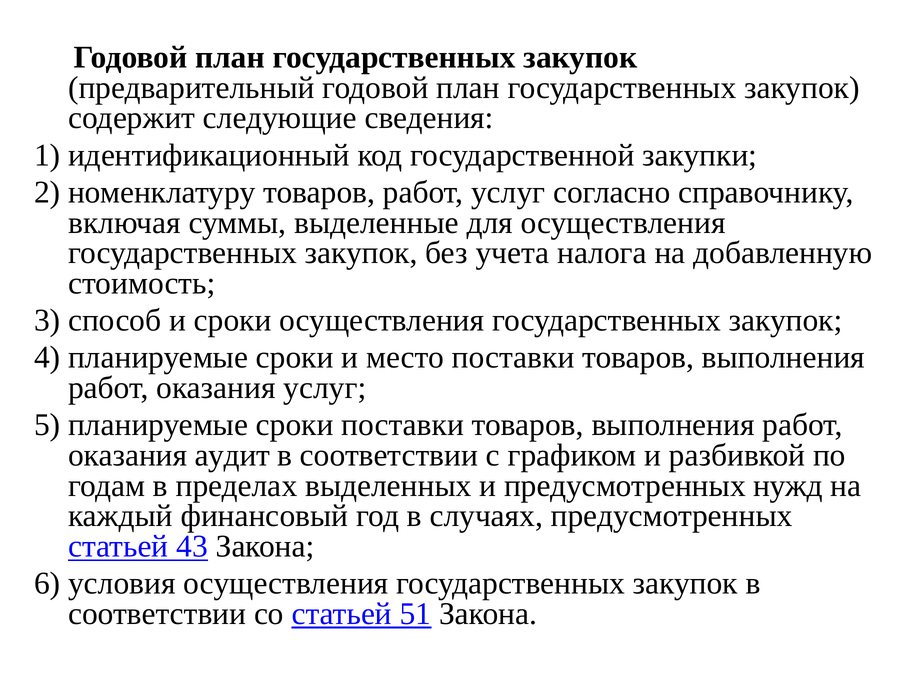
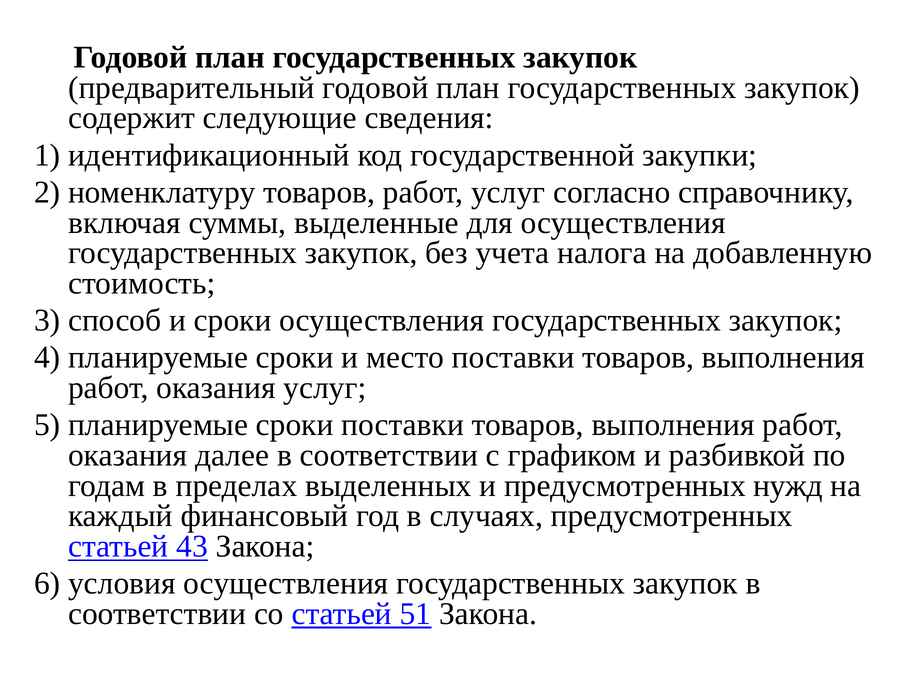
аудит: аудит -> далее
